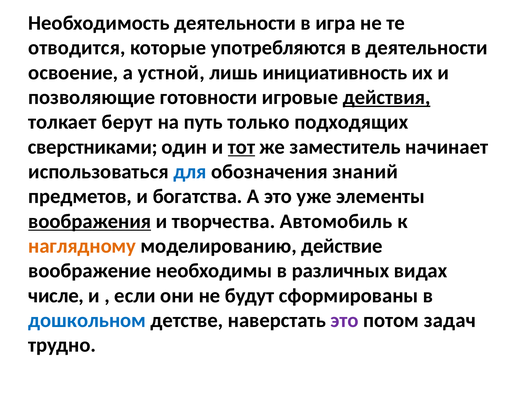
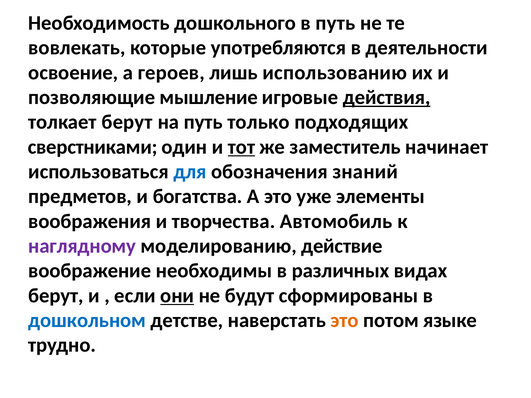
Необходимость деятельности: деятельности -> дошкольного
в игра: игра -> путь
отводится: отводится -> вовлекать
устной: устной -> героев
инициативность: инициативность -> использованию
готовности: готовности -> мышление
воображения underline: present -> none
наглядному colour: orange -> purple
числе at (56, 296): числе -> берут
они underline: none -> present
это at (345, 321) colour: purple -> orange
задач: задач -> языке
